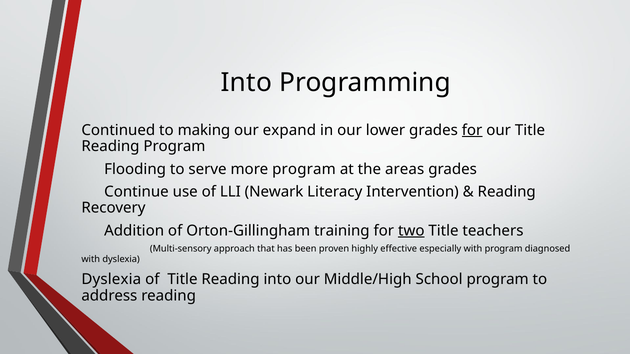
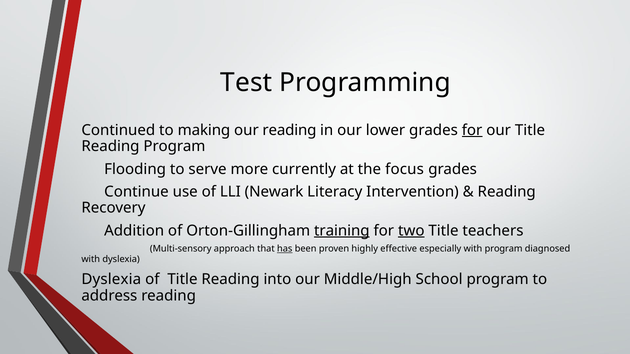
Into at (246, 83): Into -> Test
our expand: expand -> reading
more program: program -> currently
areas: areas -> focus
training underline: none -> present
has underline: none -> present
